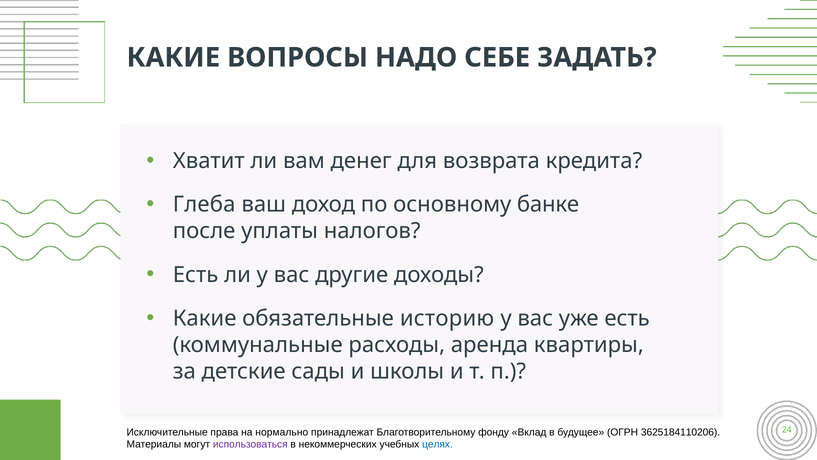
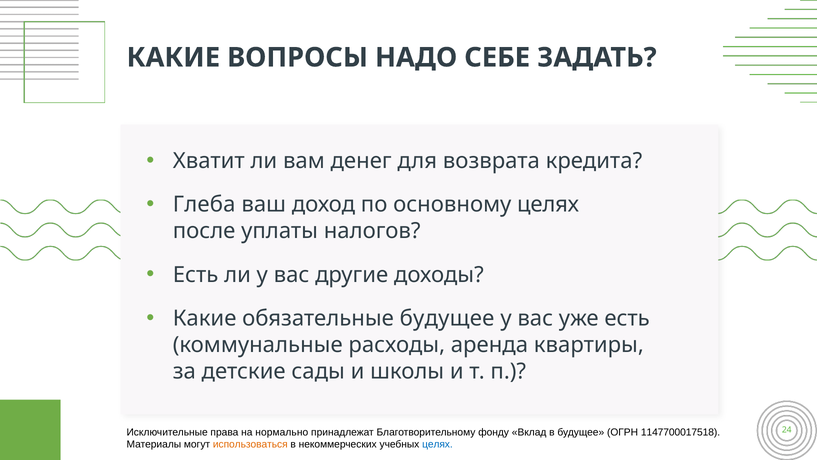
основному банке: банке -> целях
обязательные историю: историю -> будущее
3625184110206: 3625184110206 -> 1147700017518
использоваться colour: purple -> orange
